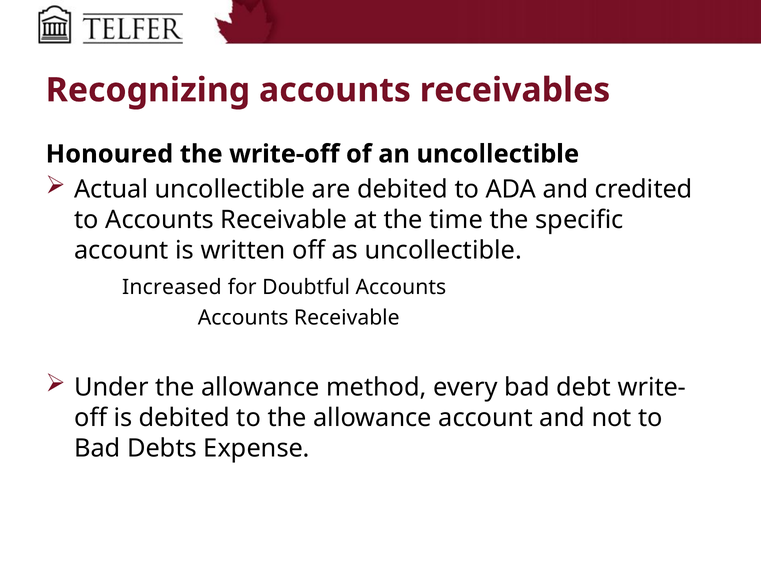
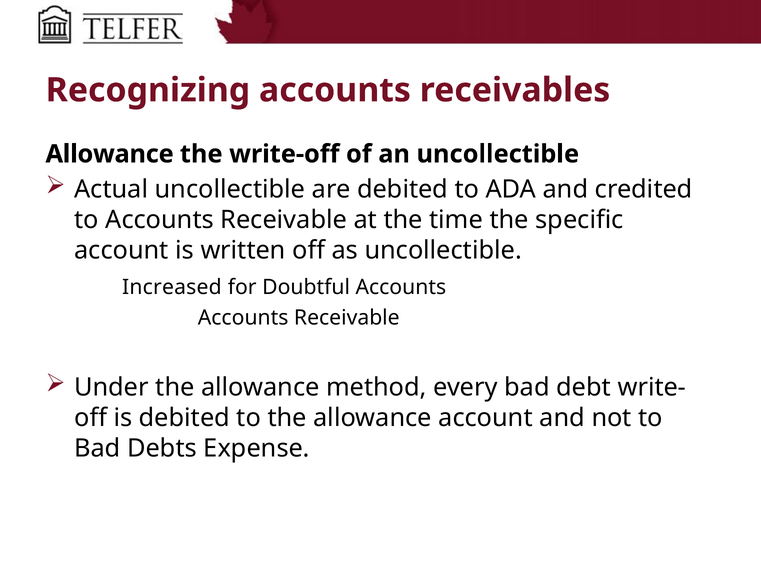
Honoured at (109, 154): Honoured -> Allowance
